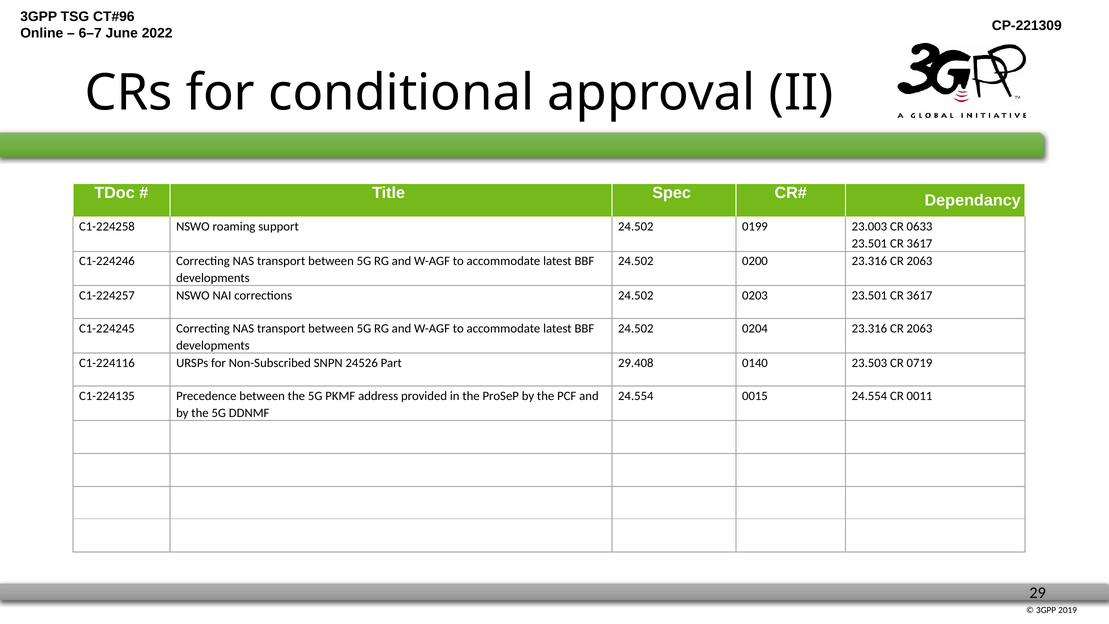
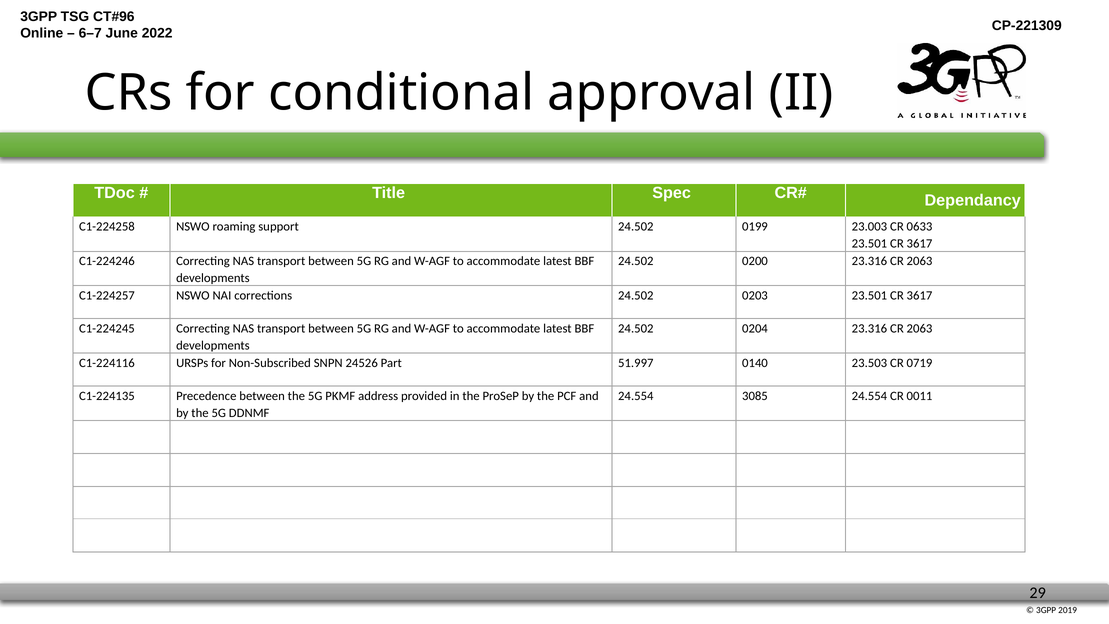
29.408: 29.408 -> 51.997
0015: 0015 -> 3085
